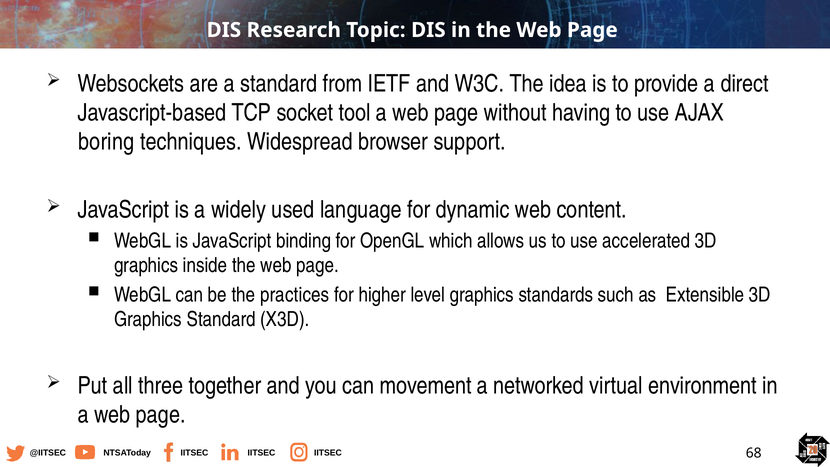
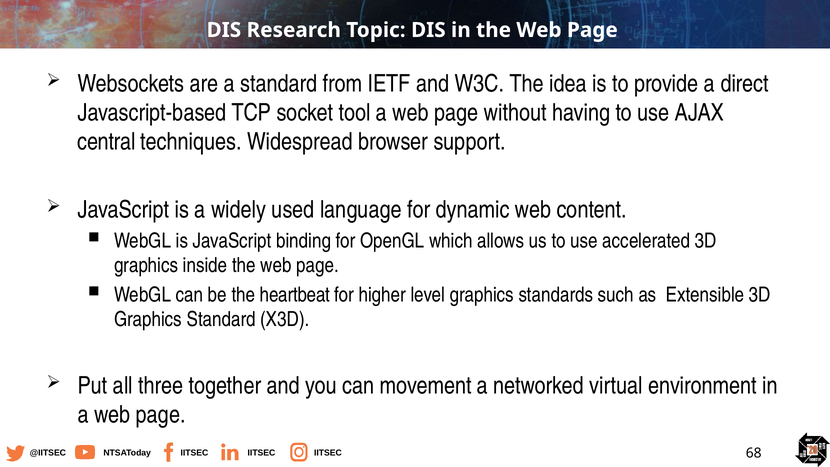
boring: boring -> central
practices: practices -> heartbeat
